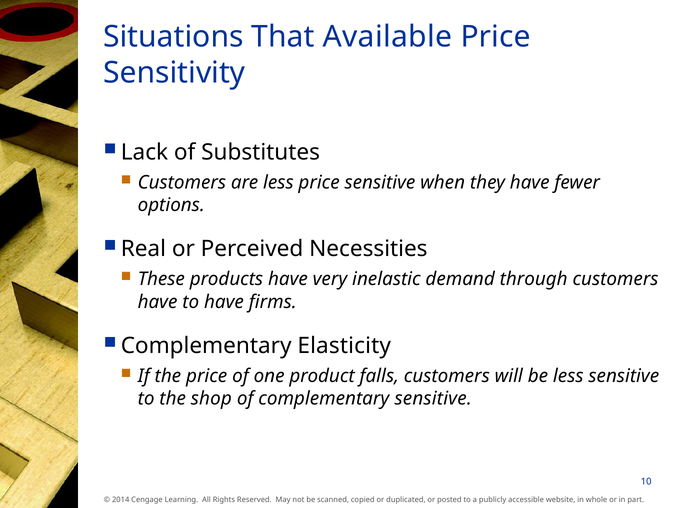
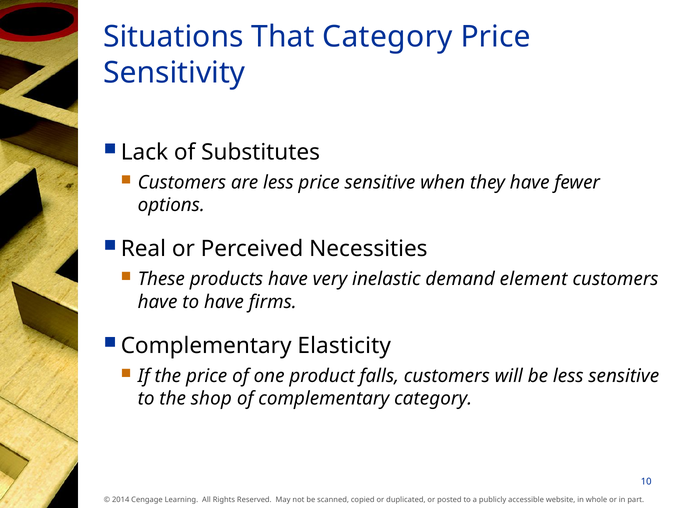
That Available: Available -> Category
through: through -> element
complementary sensitive: sensitive -> category
